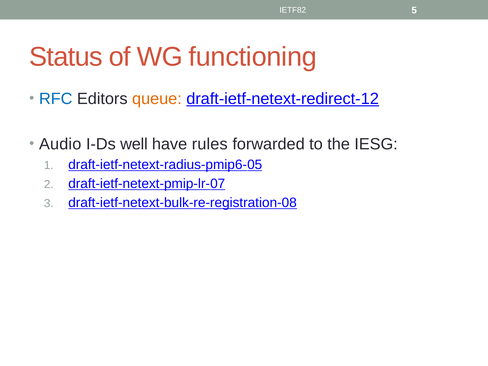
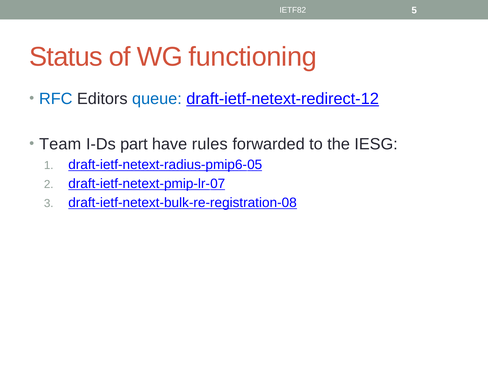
queue colour: orange -> blue
Audio: Audio -> Team
well: well -> part
